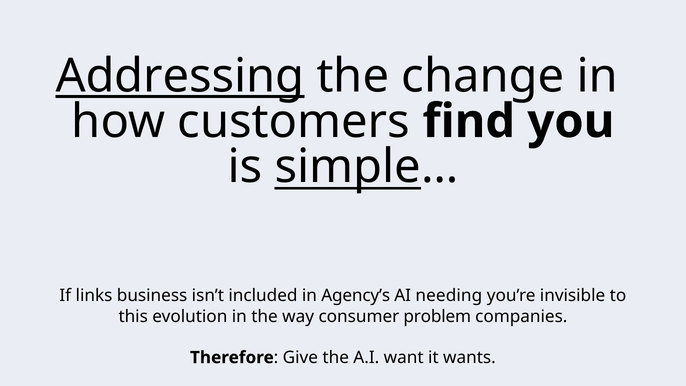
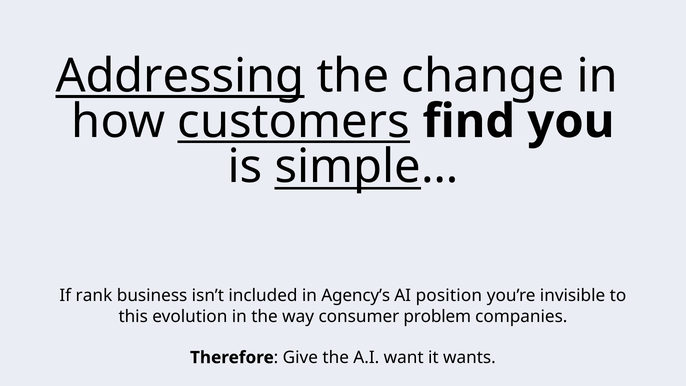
customers underline: none -> present
links: links -> rank
needing: needing -> position
